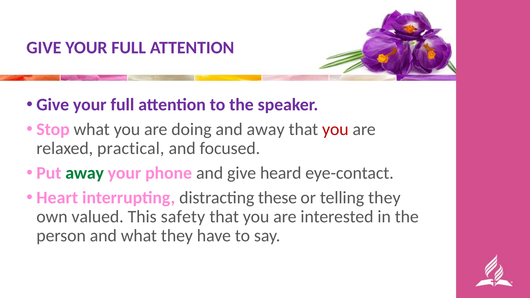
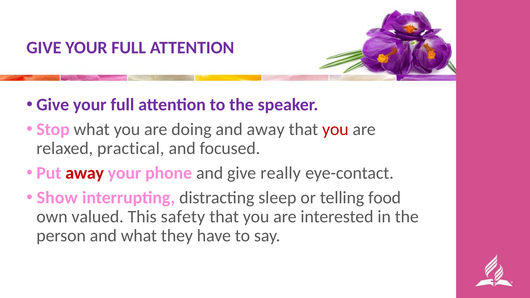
away at (85, 173) colour: green -> red
heard: heard -> really
Heart: Heart -> Show
these: these -> sleep
telling they: they -> food
